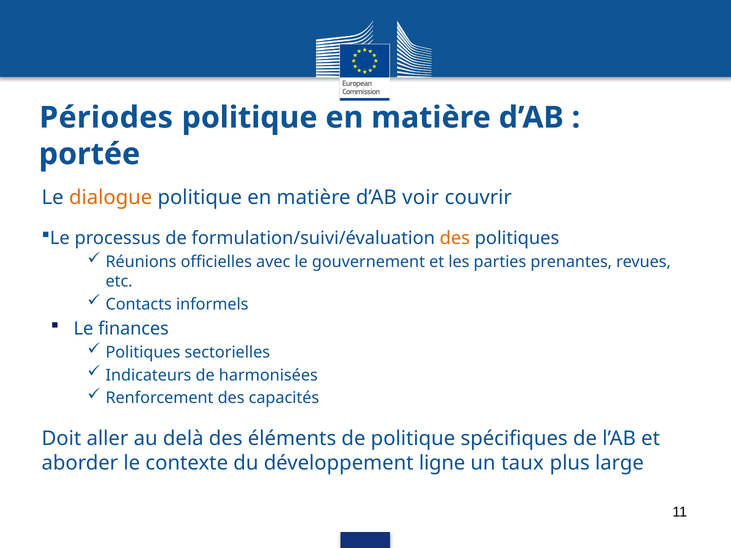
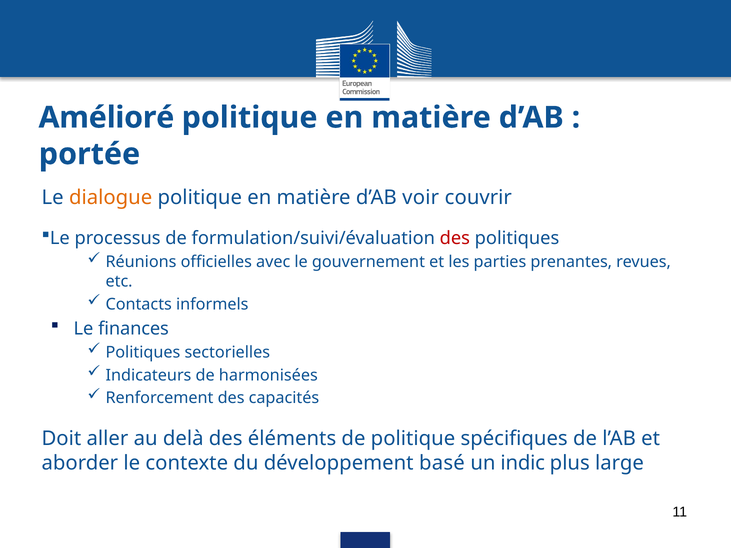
Périodes: Périodes -> Amélioré
des at (455, 238) colour: orange -> red
ligne: ligne -> basé
taux: taux -> indic
